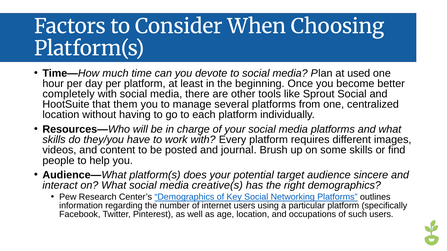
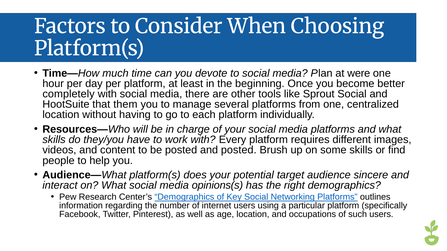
used: used -> were
and journal: journal -> posted
creative(s: creative(s -> opinions(s
